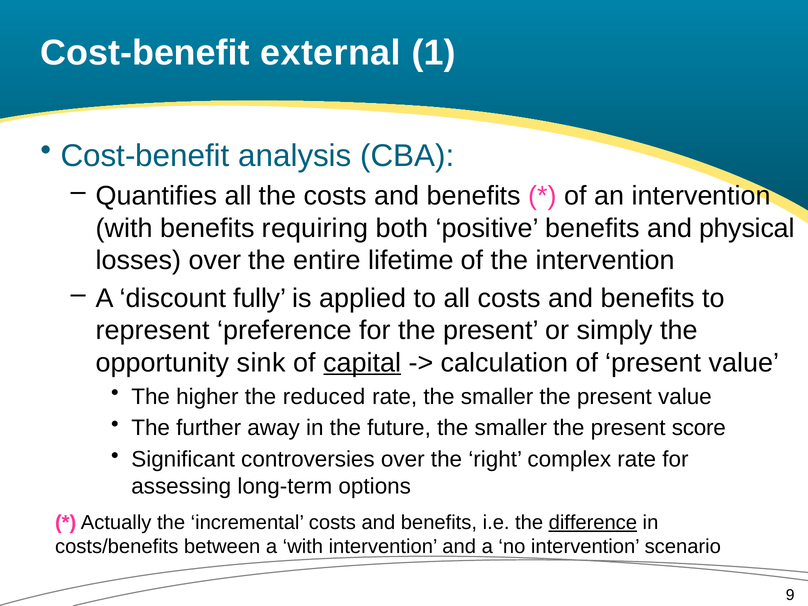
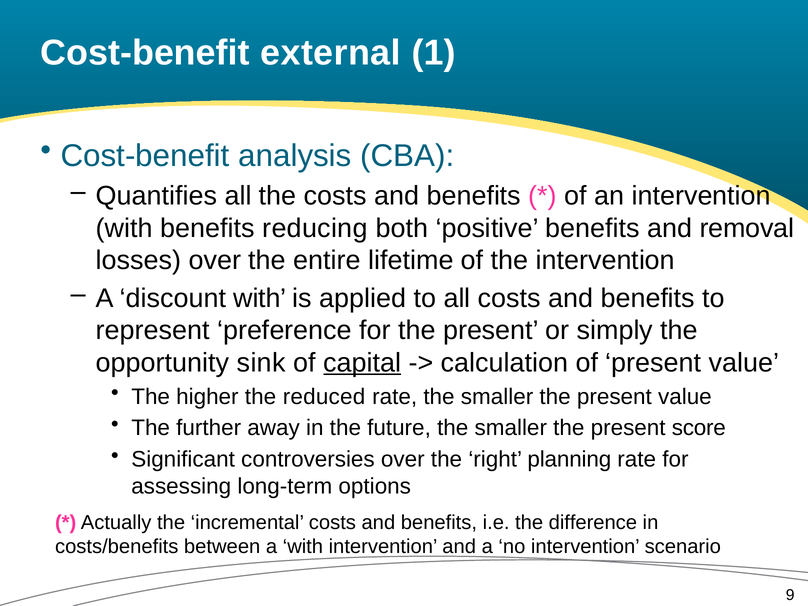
requiring: requiring -> reducing
physical: physical -> removal
discount fully: fully -> with
complex: complex -> planning
difference underline: present -> none
